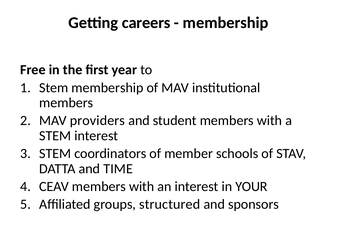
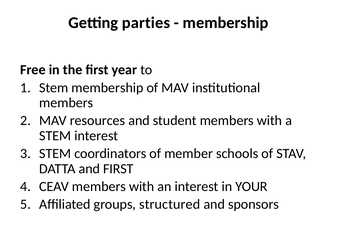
careers: careers -> parties
providers: providers -> resources
and TIME: TIME -> FIRST
